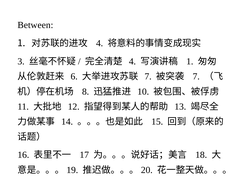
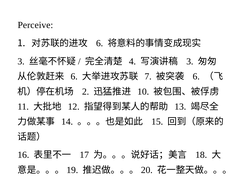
Between: Between -> Perceive
4 at (100, 43): 4 -> 6
1 at (190, 62): 1 -> 3
7 at (196, 77): 7 -> 6
8: 8 -> 2
